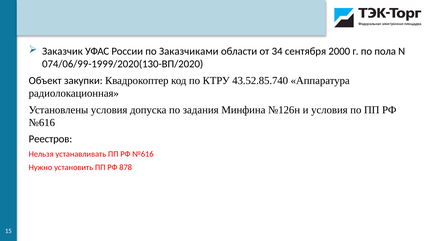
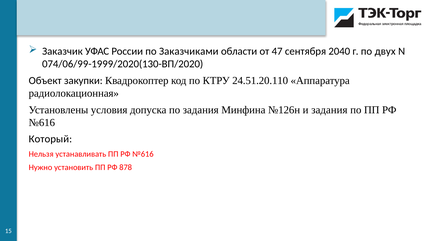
34: 34 -> 47
2000: 2000 -> 2040
пола: пола -> двух
43.52.85.740: 43.52.85.740 -> 24.51.20.110
и условия: условия -> задания
Реестров: Реестров -> Который
